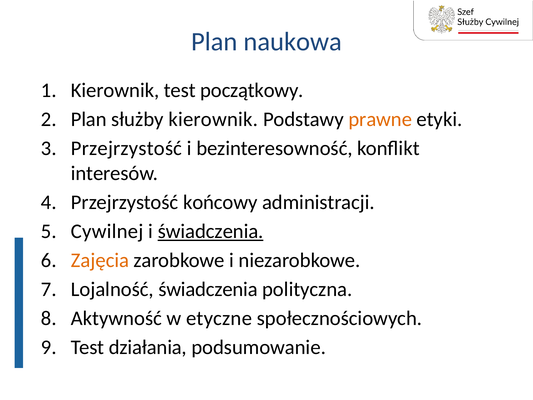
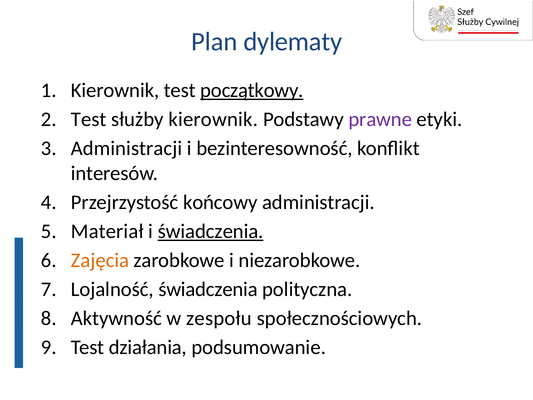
naukowa: naukowa -> dylematy
początkowy underline: none -> present
Plan at (89, 119): Plan -> Test
prawne colour: orange -> purple
Przejrzystość at (126, 148): Przejrzystość -> Administracji
Cywilnej: Cywilnej -> Materiał
etyczne: etyczne -> zespołu
